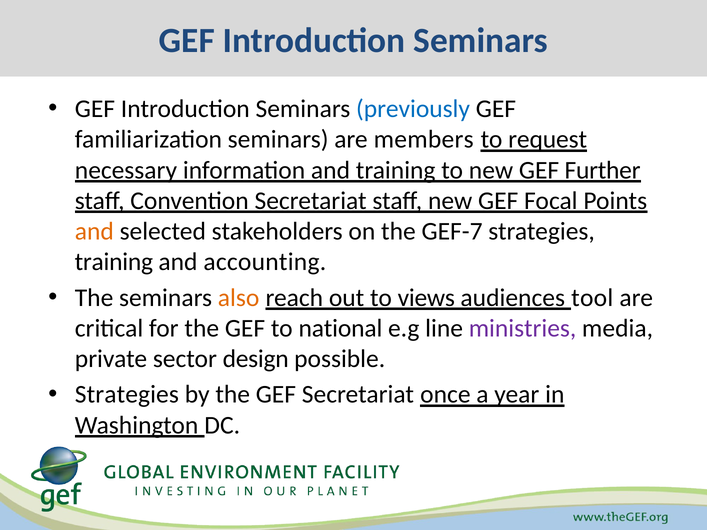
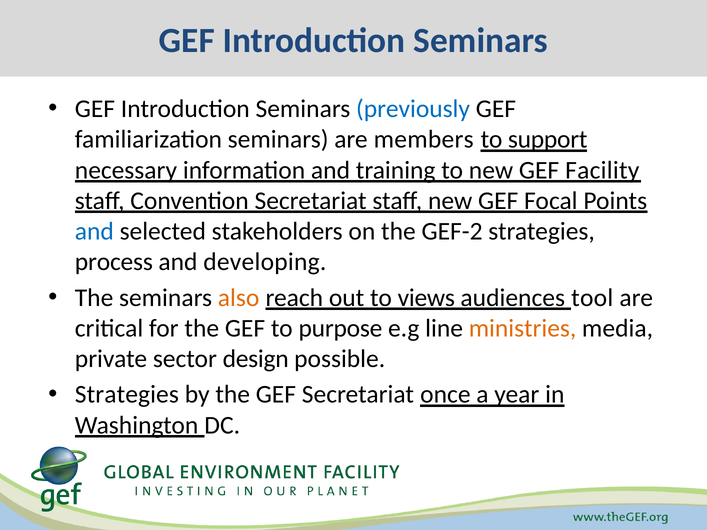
request: request -> support
Further: Further -> Facility
and at (94, 231) colour: orange -> blue
GEF-7: GEF-7 -> GEF-2
training at (114, 262): training -> process
accounting: accounting -> developing
national: national -> purpose
ministries colour: purple -> orange
